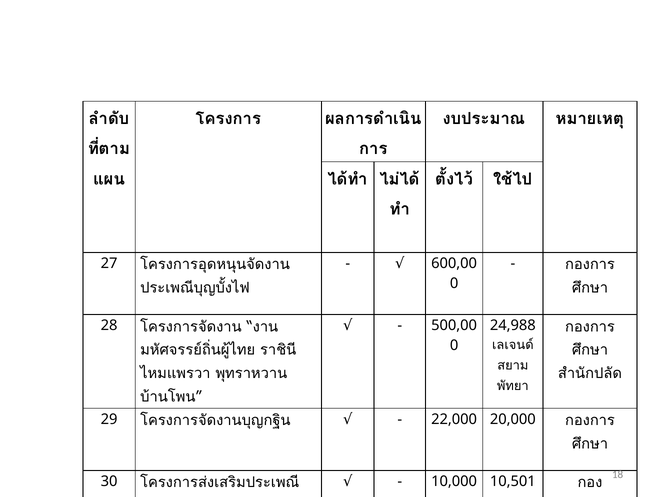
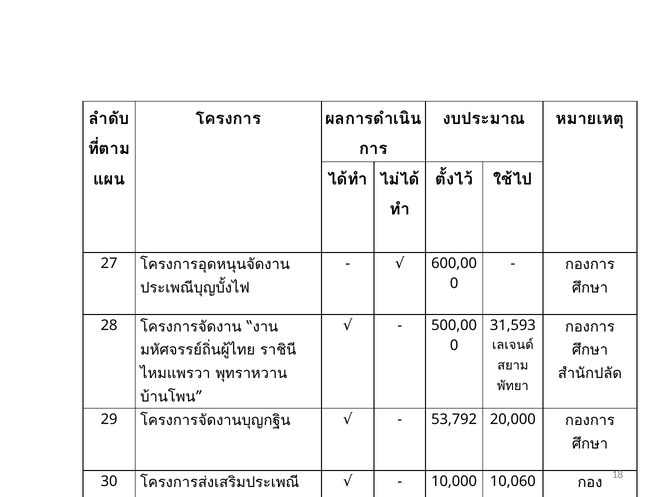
24,988: 24,988 -> 31,593
22,000: 22,000 -> 53,792
10,501: 10,501 -> 10,060
